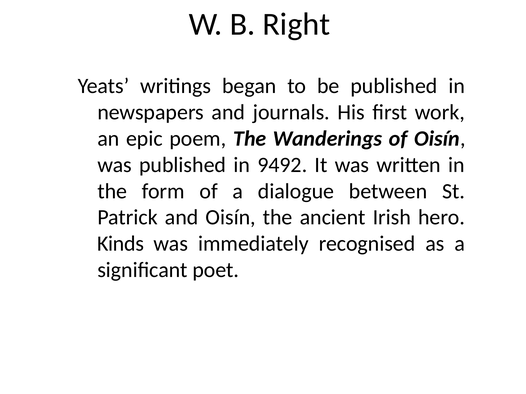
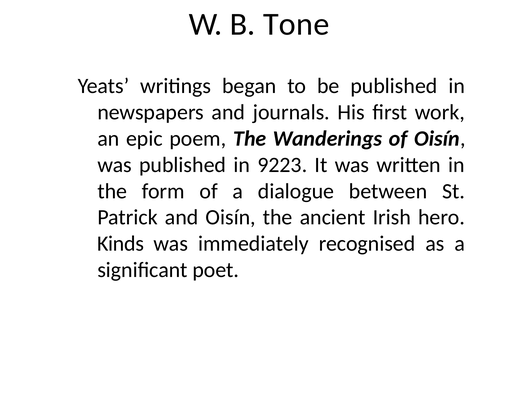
Right: Right -> Tone
9492: 9492 -> 9223
